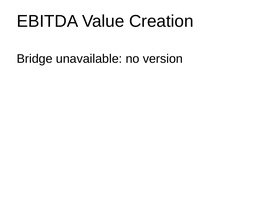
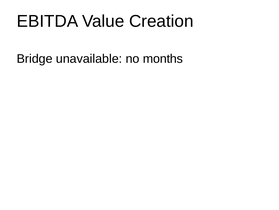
version: version -> months
